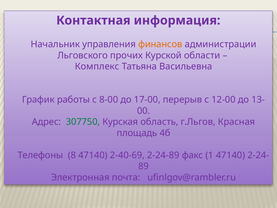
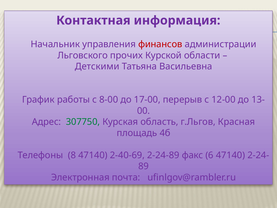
финансов colour: orange -> red
Комплекс: Комплекс -> Детскими
1: 1 -> 6
